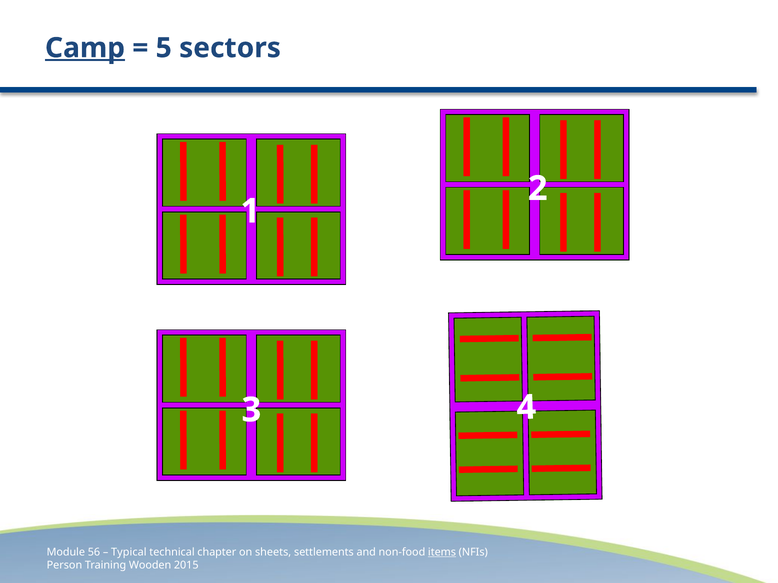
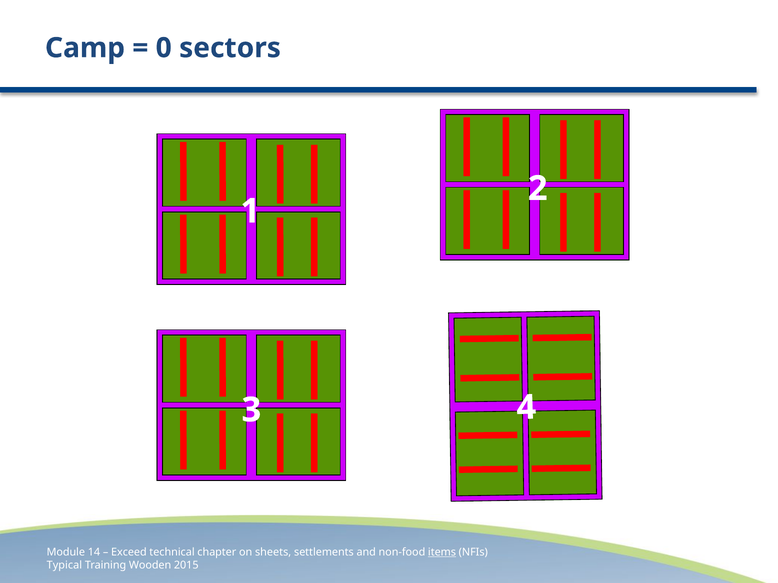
Camp underline: present -> none
5: 5 -> 0
56: 56 -> 14
Typical: Typical -> Exceed
Person: Person -> Typical
